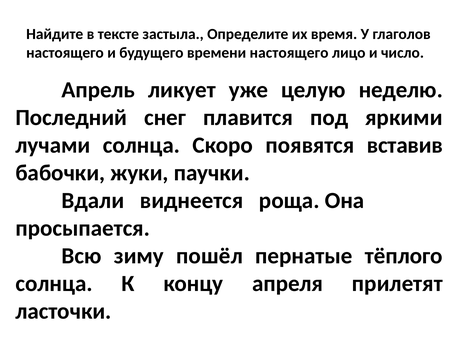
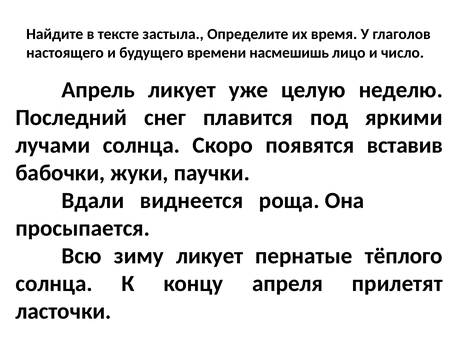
времени настоящего: настоящего -> насмешишь
зиму пошёл: пошёл -> ликует
